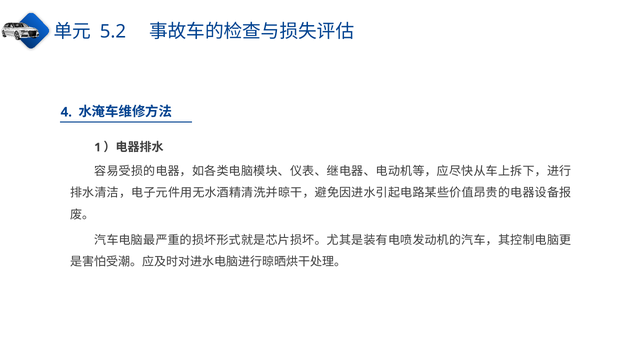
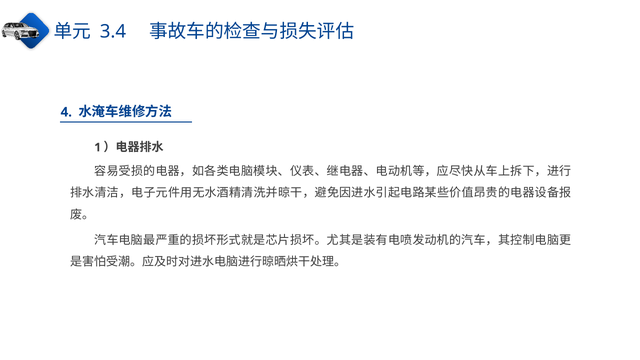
5.2: 5.2 -> 3.4
